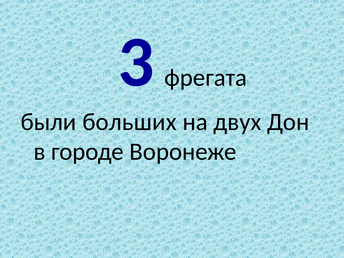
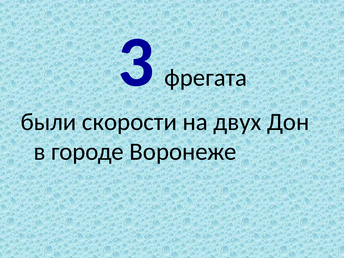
больших: больших -> скорости
